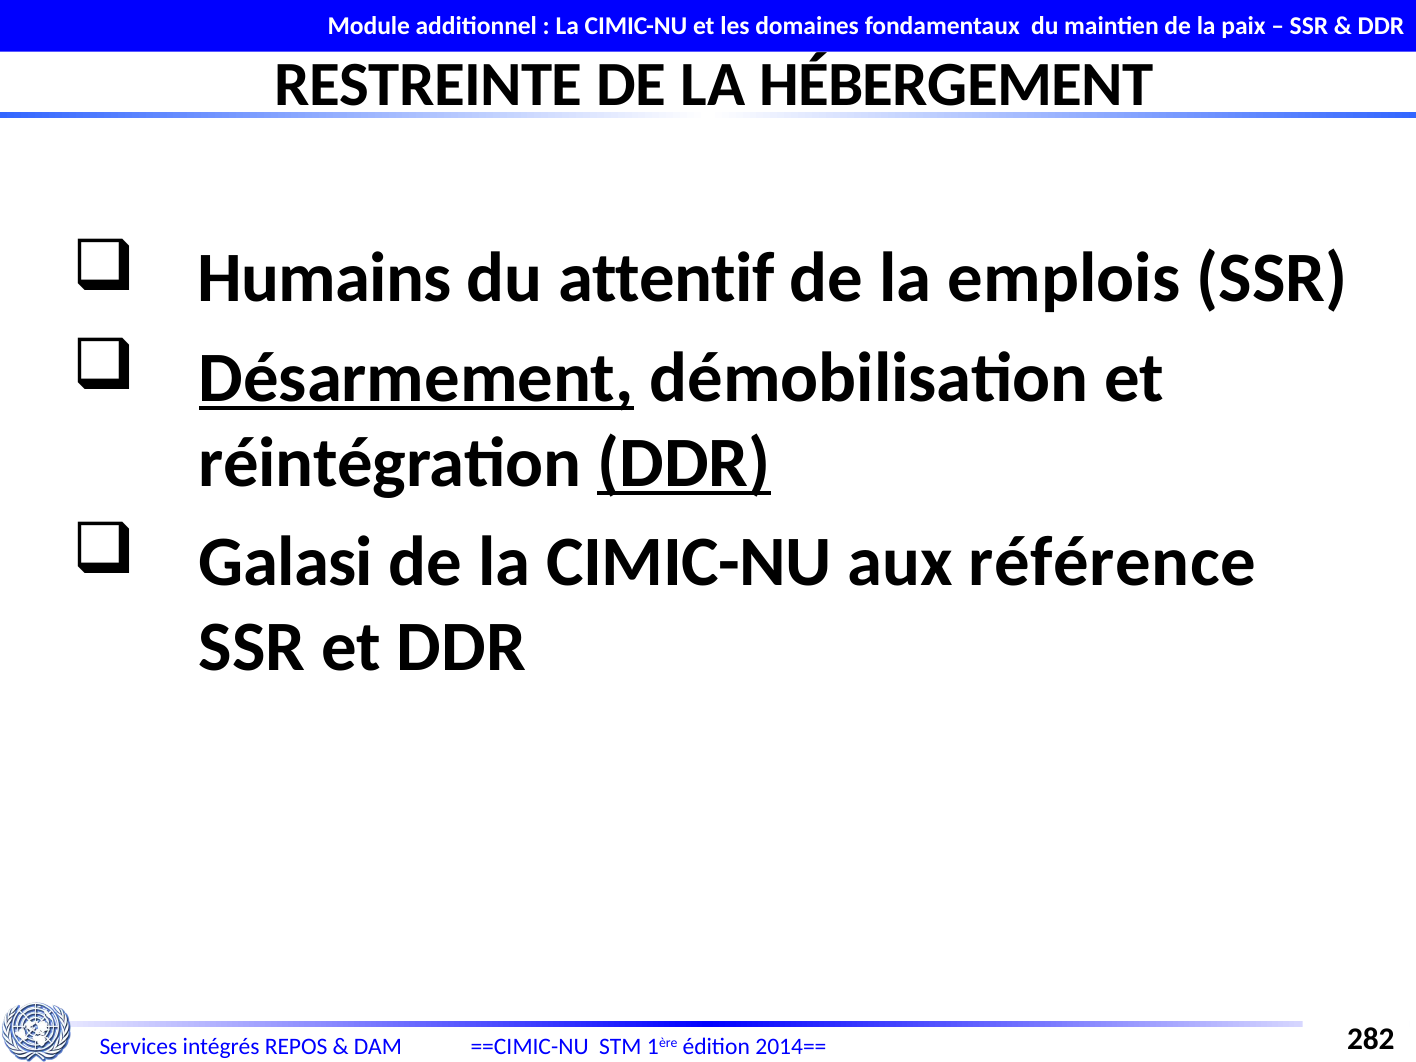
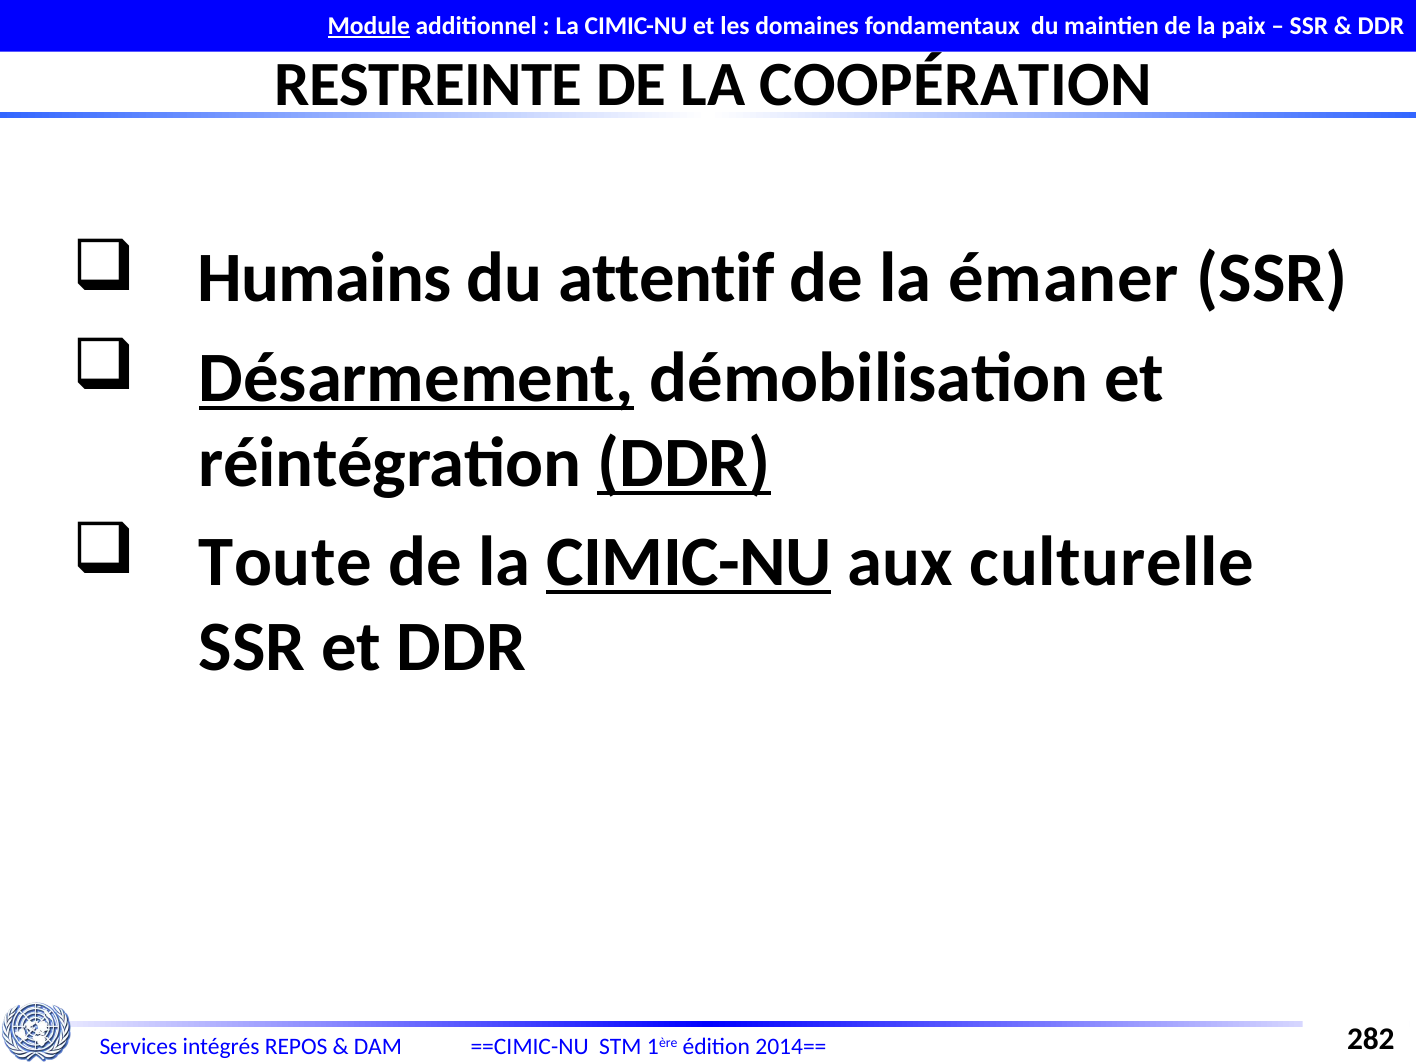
Module at (369, 26) underline: none -> present
HÉBERGEMENT: HÉBERGEMENT -> COOPÉRATION
emplois: emplois -> émaner
Galasi: Galasi -> Toute
CIMIC-NU at (689, 562) underline: none -> present
référence: référence -> culturelle
